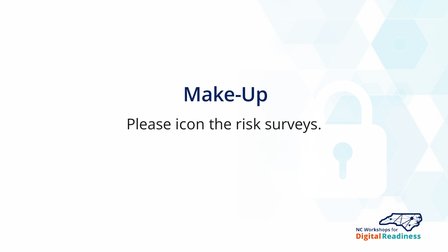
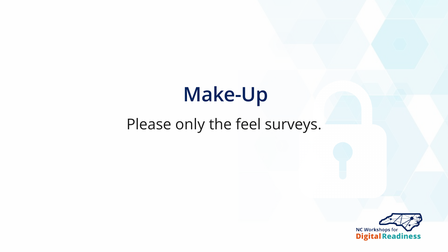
icon: icon -> only
risk: risk -> feel
